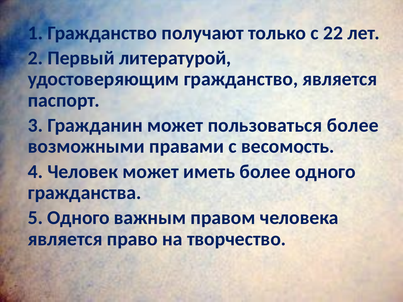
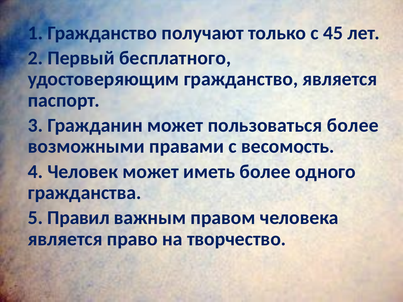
22: 22 -> 45
литературой: литературой -> бесплатного
5 Одного: Одного -> Правил
